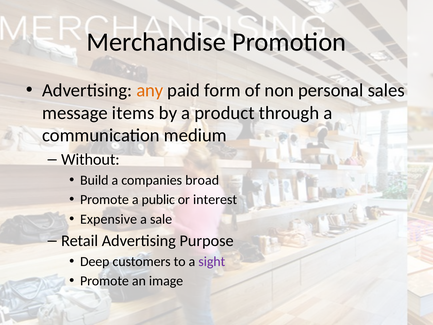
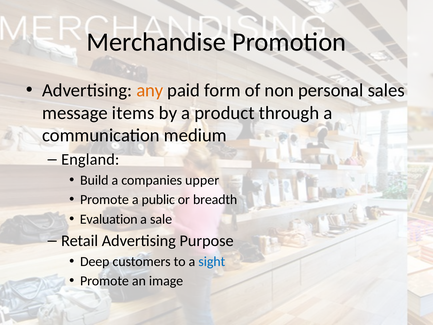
Without: Without -> England
broad: broad -> upper
interest: interest -> breadth
Expensive: Expensive -> Evaluation
sight colour: purple -> blue
